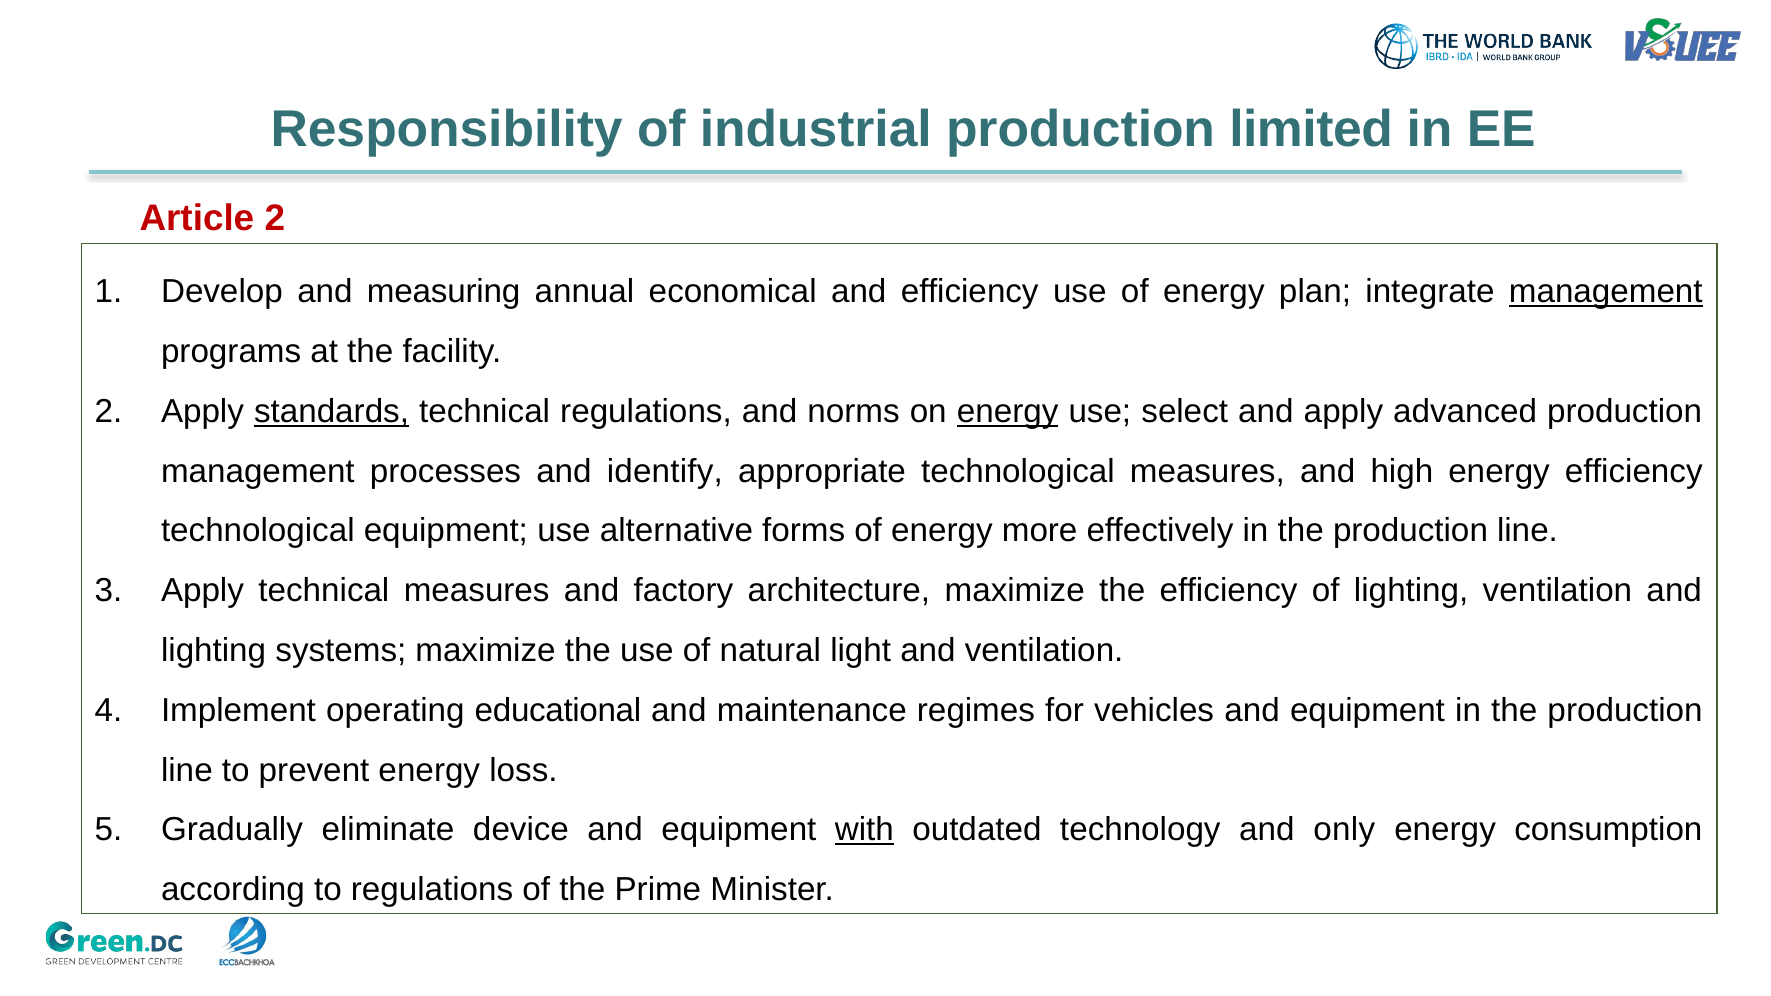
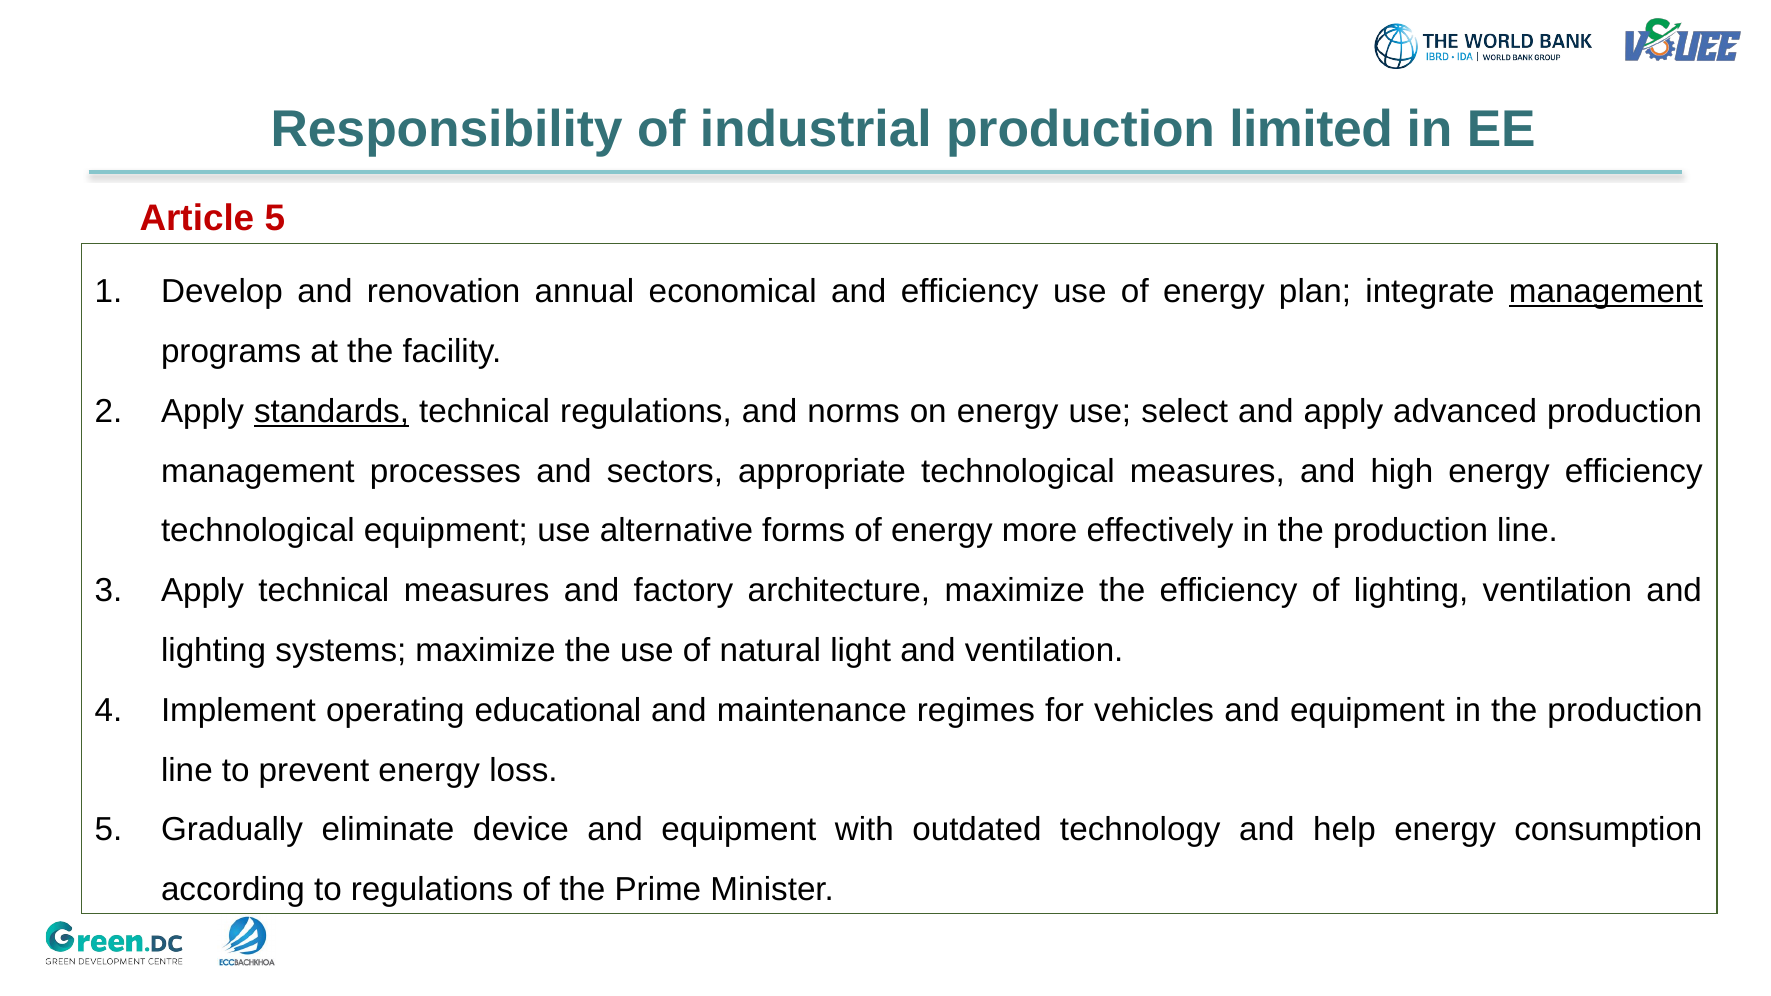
Article 2: 2 -> 5
measuring: measuring -> renovation
energy at (1008, 412) underline: present -> none
identify: identify -> sectors
with underline: present -> none
only: only -> help
